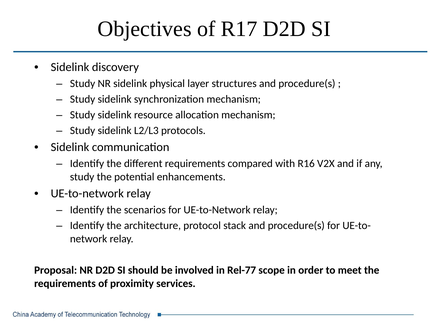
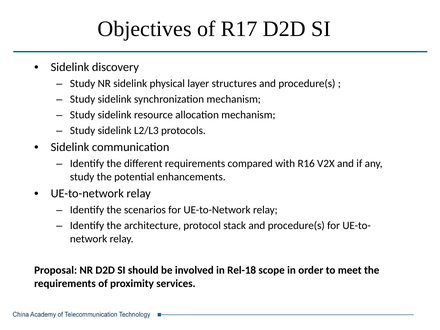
Rel-77: Rel-77 -> Rel-18
